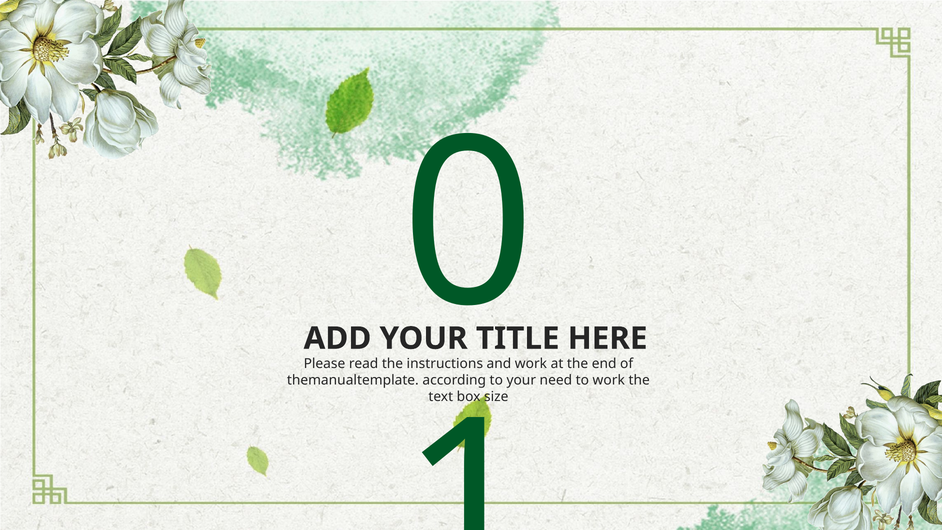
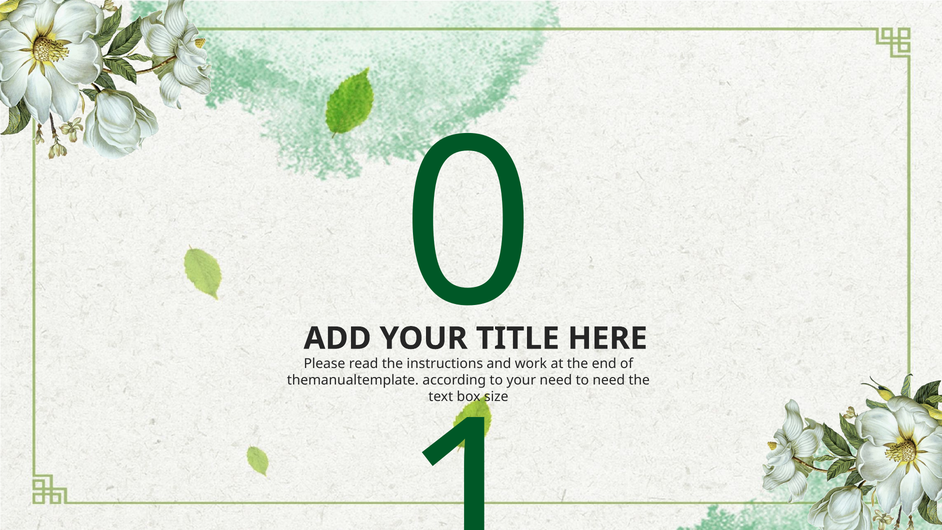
to work: work -> need
